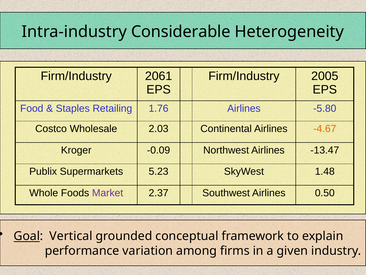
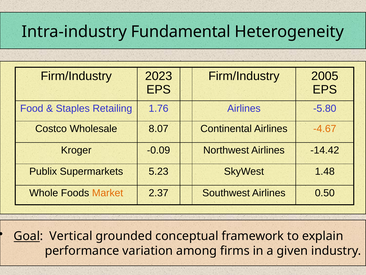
Considerable: Considerable -> Fundamental
2061: 2061 -> 2023
2.03: 2.03 -> 8.07
-13.47: -13.47 -> -14.42
Market colour: purple -> orange
